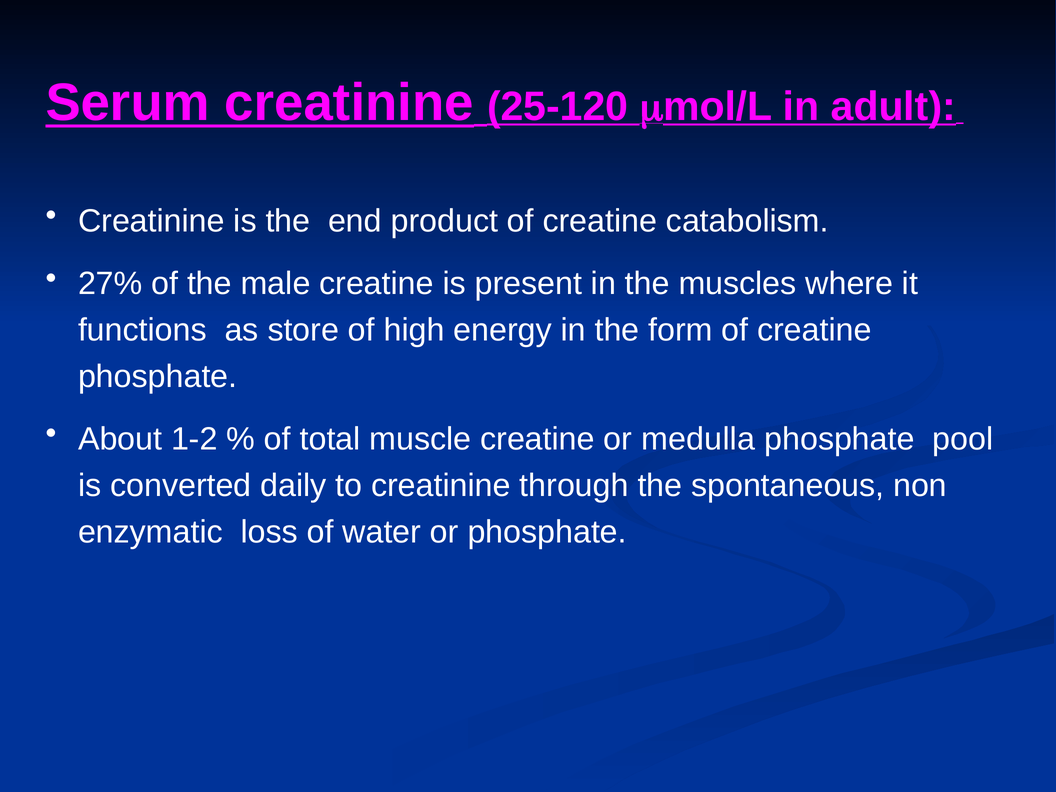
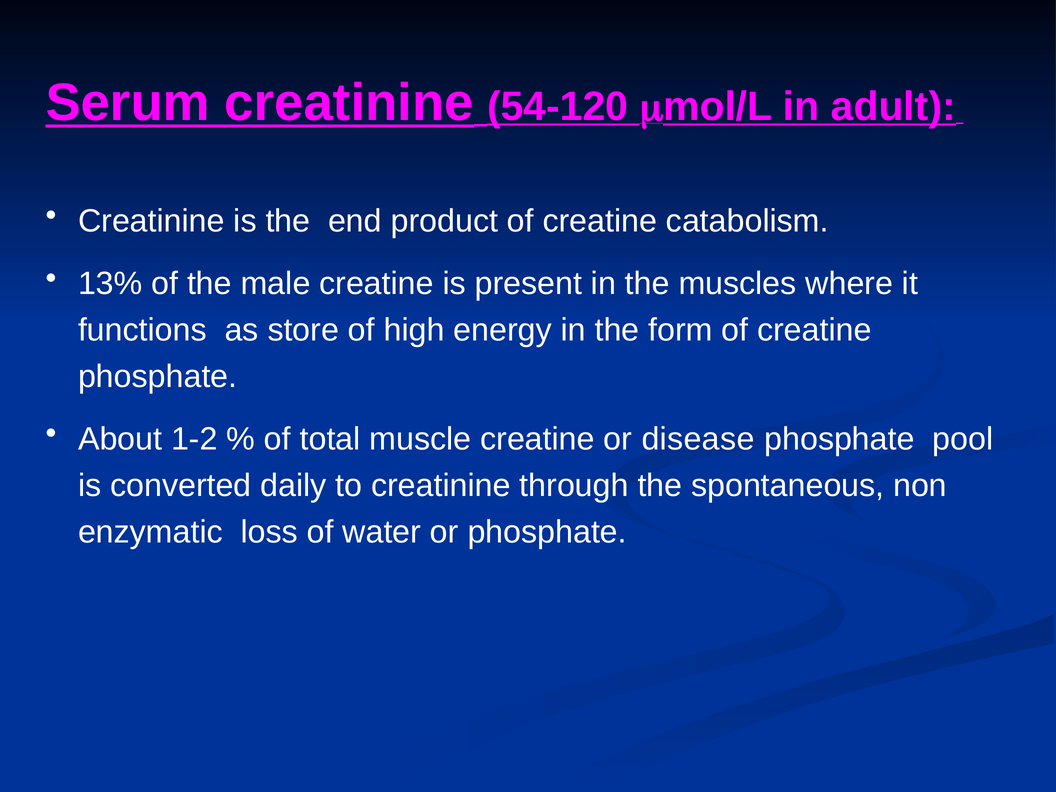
25-120: 25-120 -> 54-120
27%: 27% -> 13%
medulla: medulla -> disease
